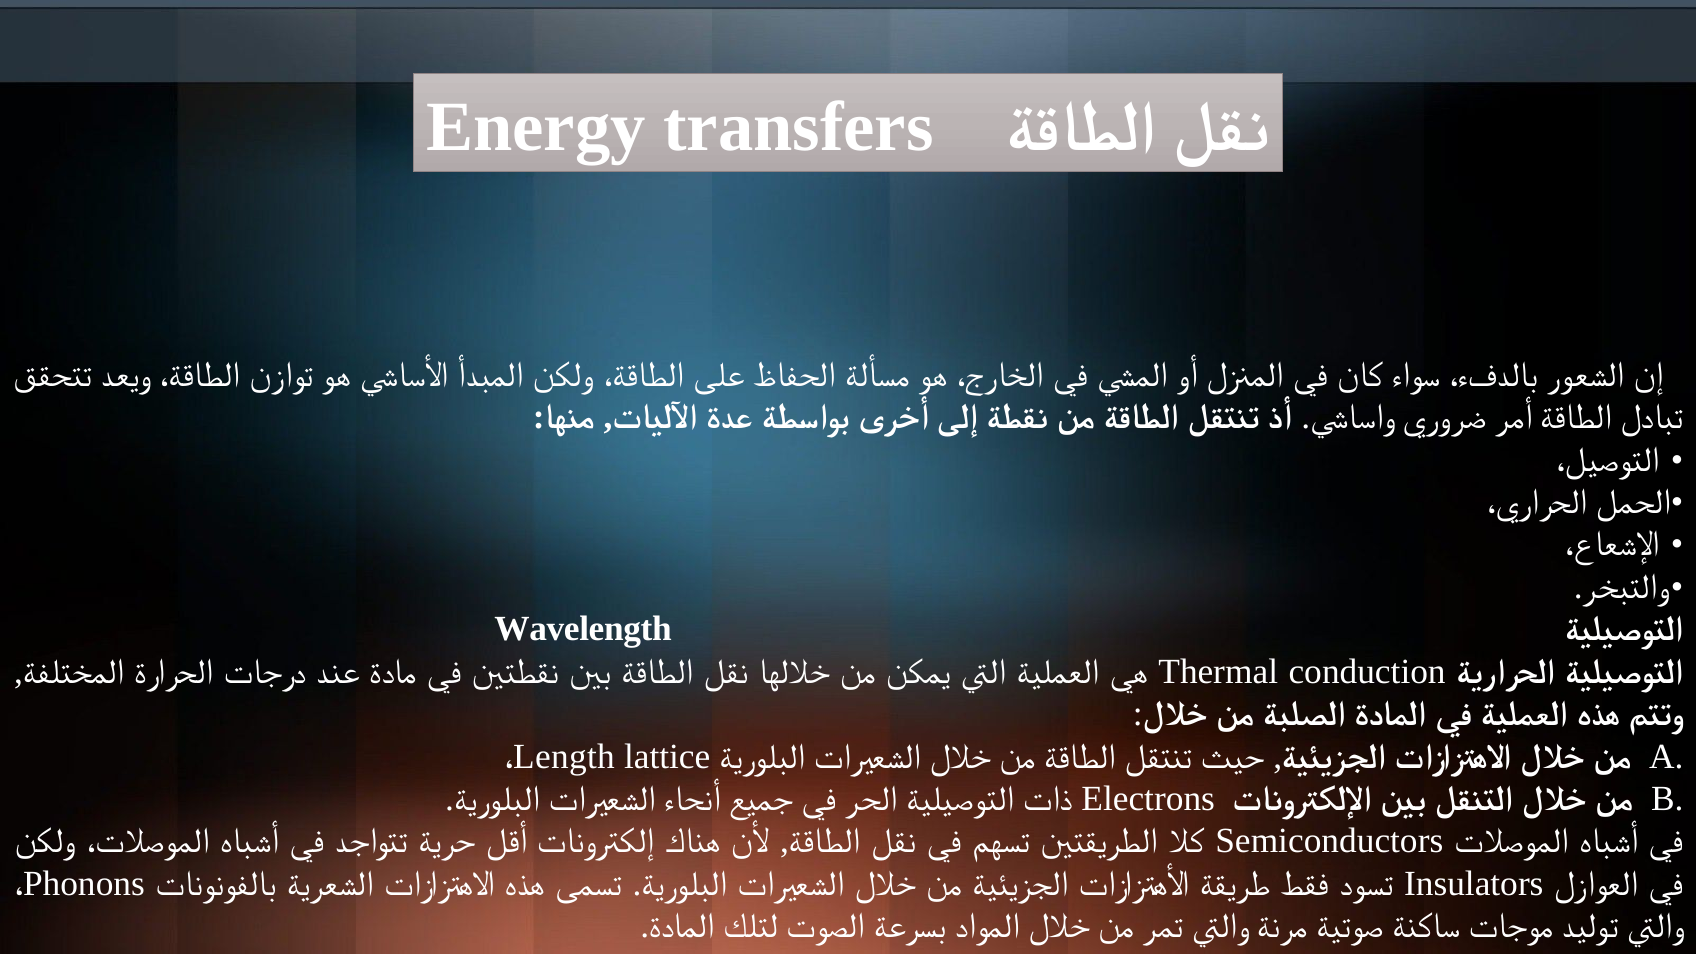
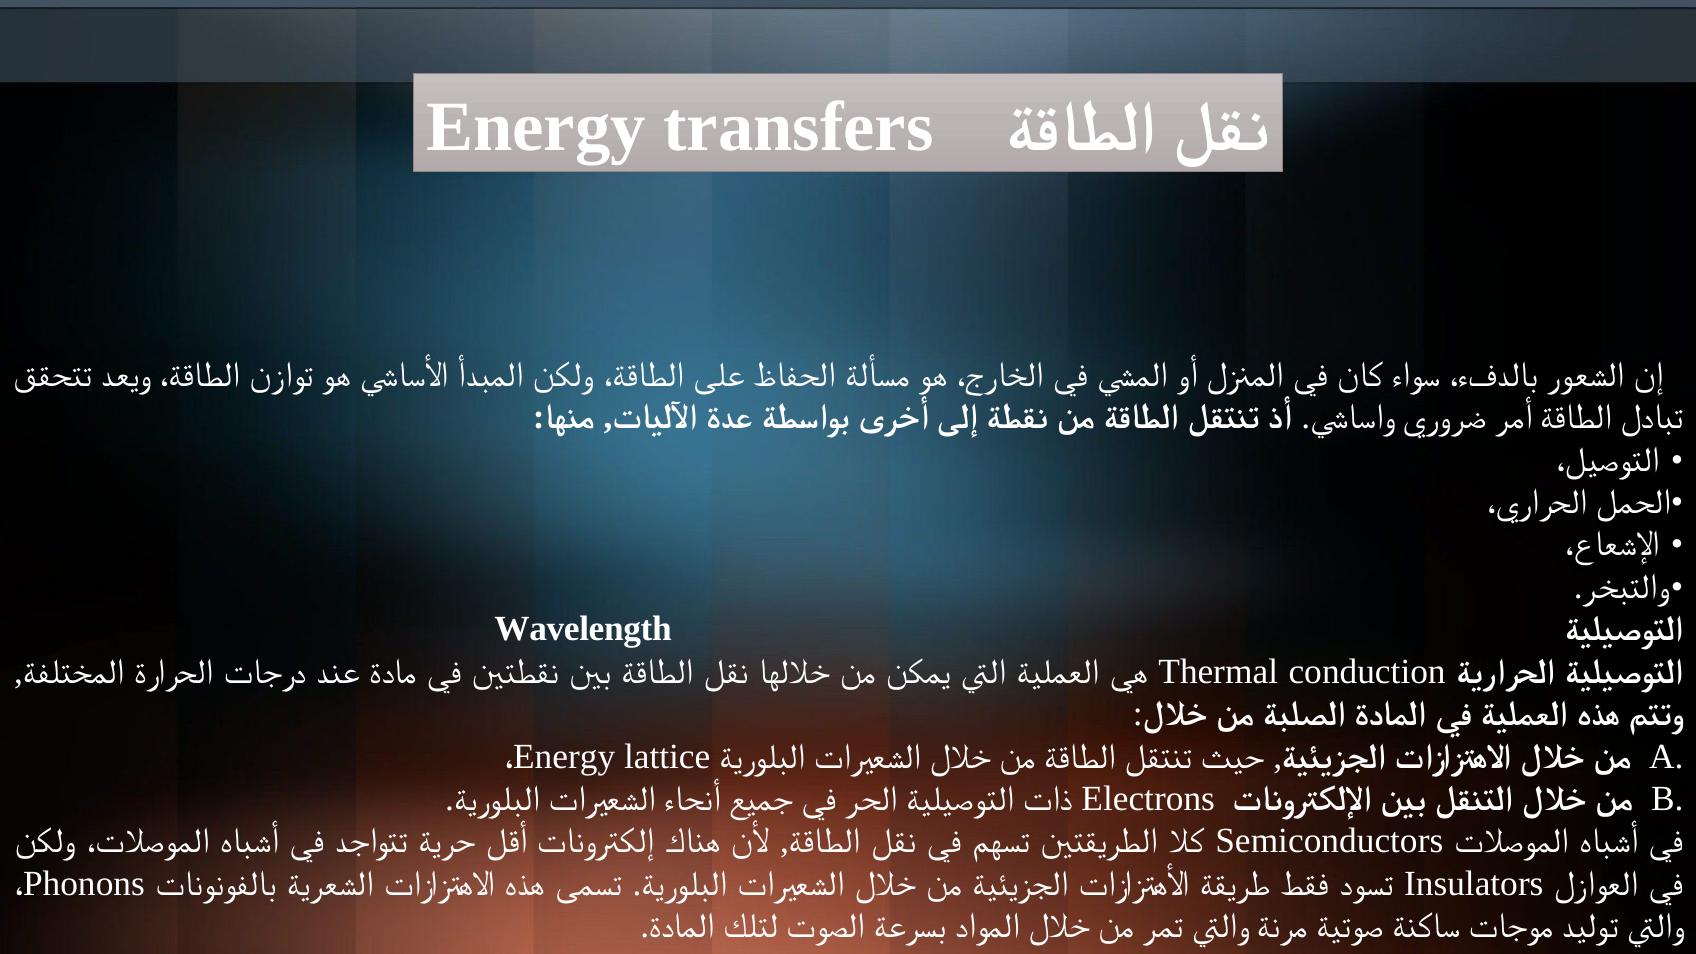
Length at (564, 756): Length -> Energy
